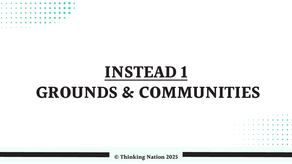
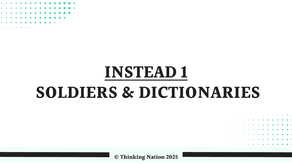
GROUNDS: GROUNDS -> SOLDIERS
COMMUNITIES: COMMUNITIES -> DICTIONARIES
